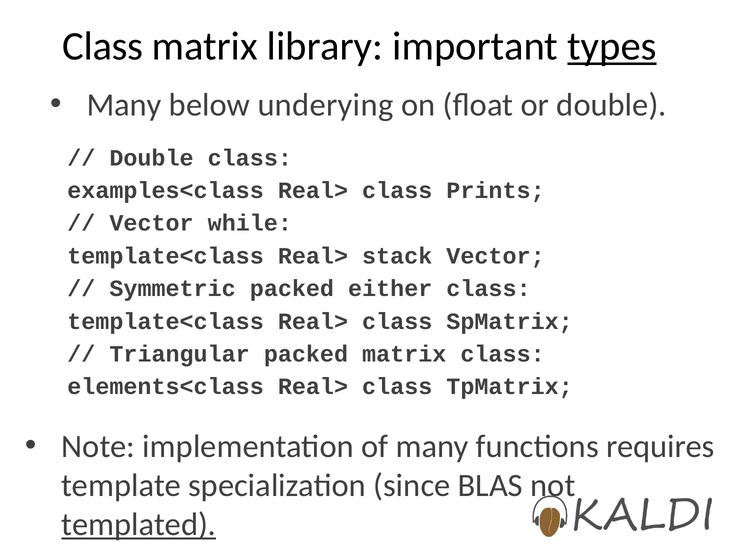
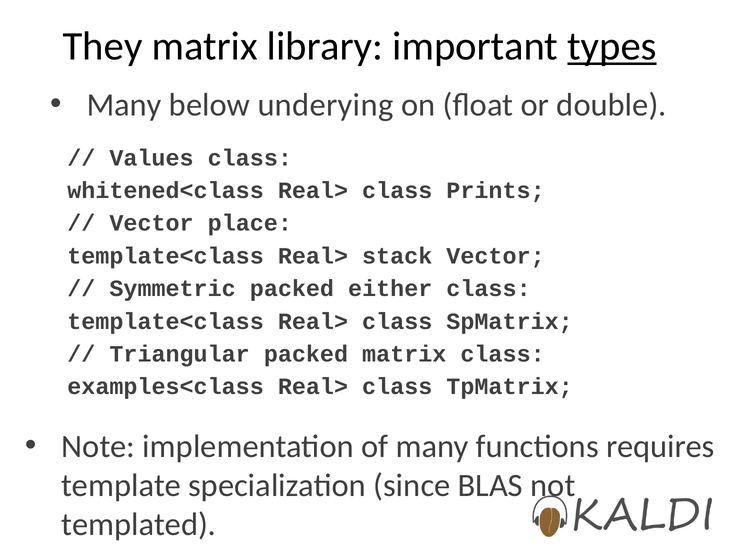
Class at (103, 46): Class -> They
Double at (151, 158): Double -> Values
examples<class: examples<class -> whitened<class
while: while -> place
elements<class: elements<class -> examples<class
templated underline: present -> none
